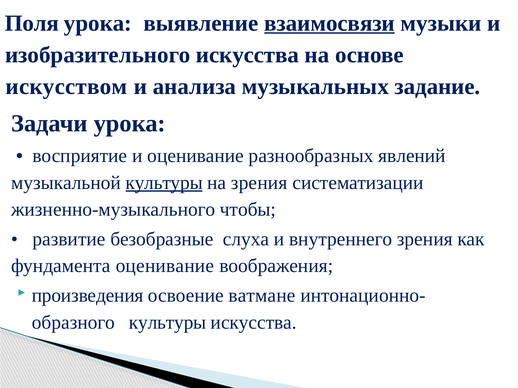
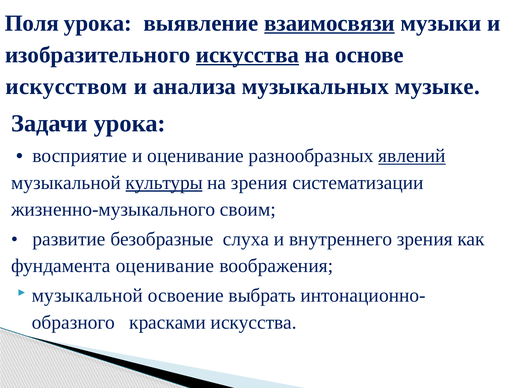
искусства at (247, 55) underline: none -> present
задание: задание -> музыке
явлений underline: none -> present
чтобы: чтобы -> своим
произведения at (88, 296): произведения -> музыкальной
ватмане: ватмане -> выбрать
культуры at (168, 323): культуры -> красками
